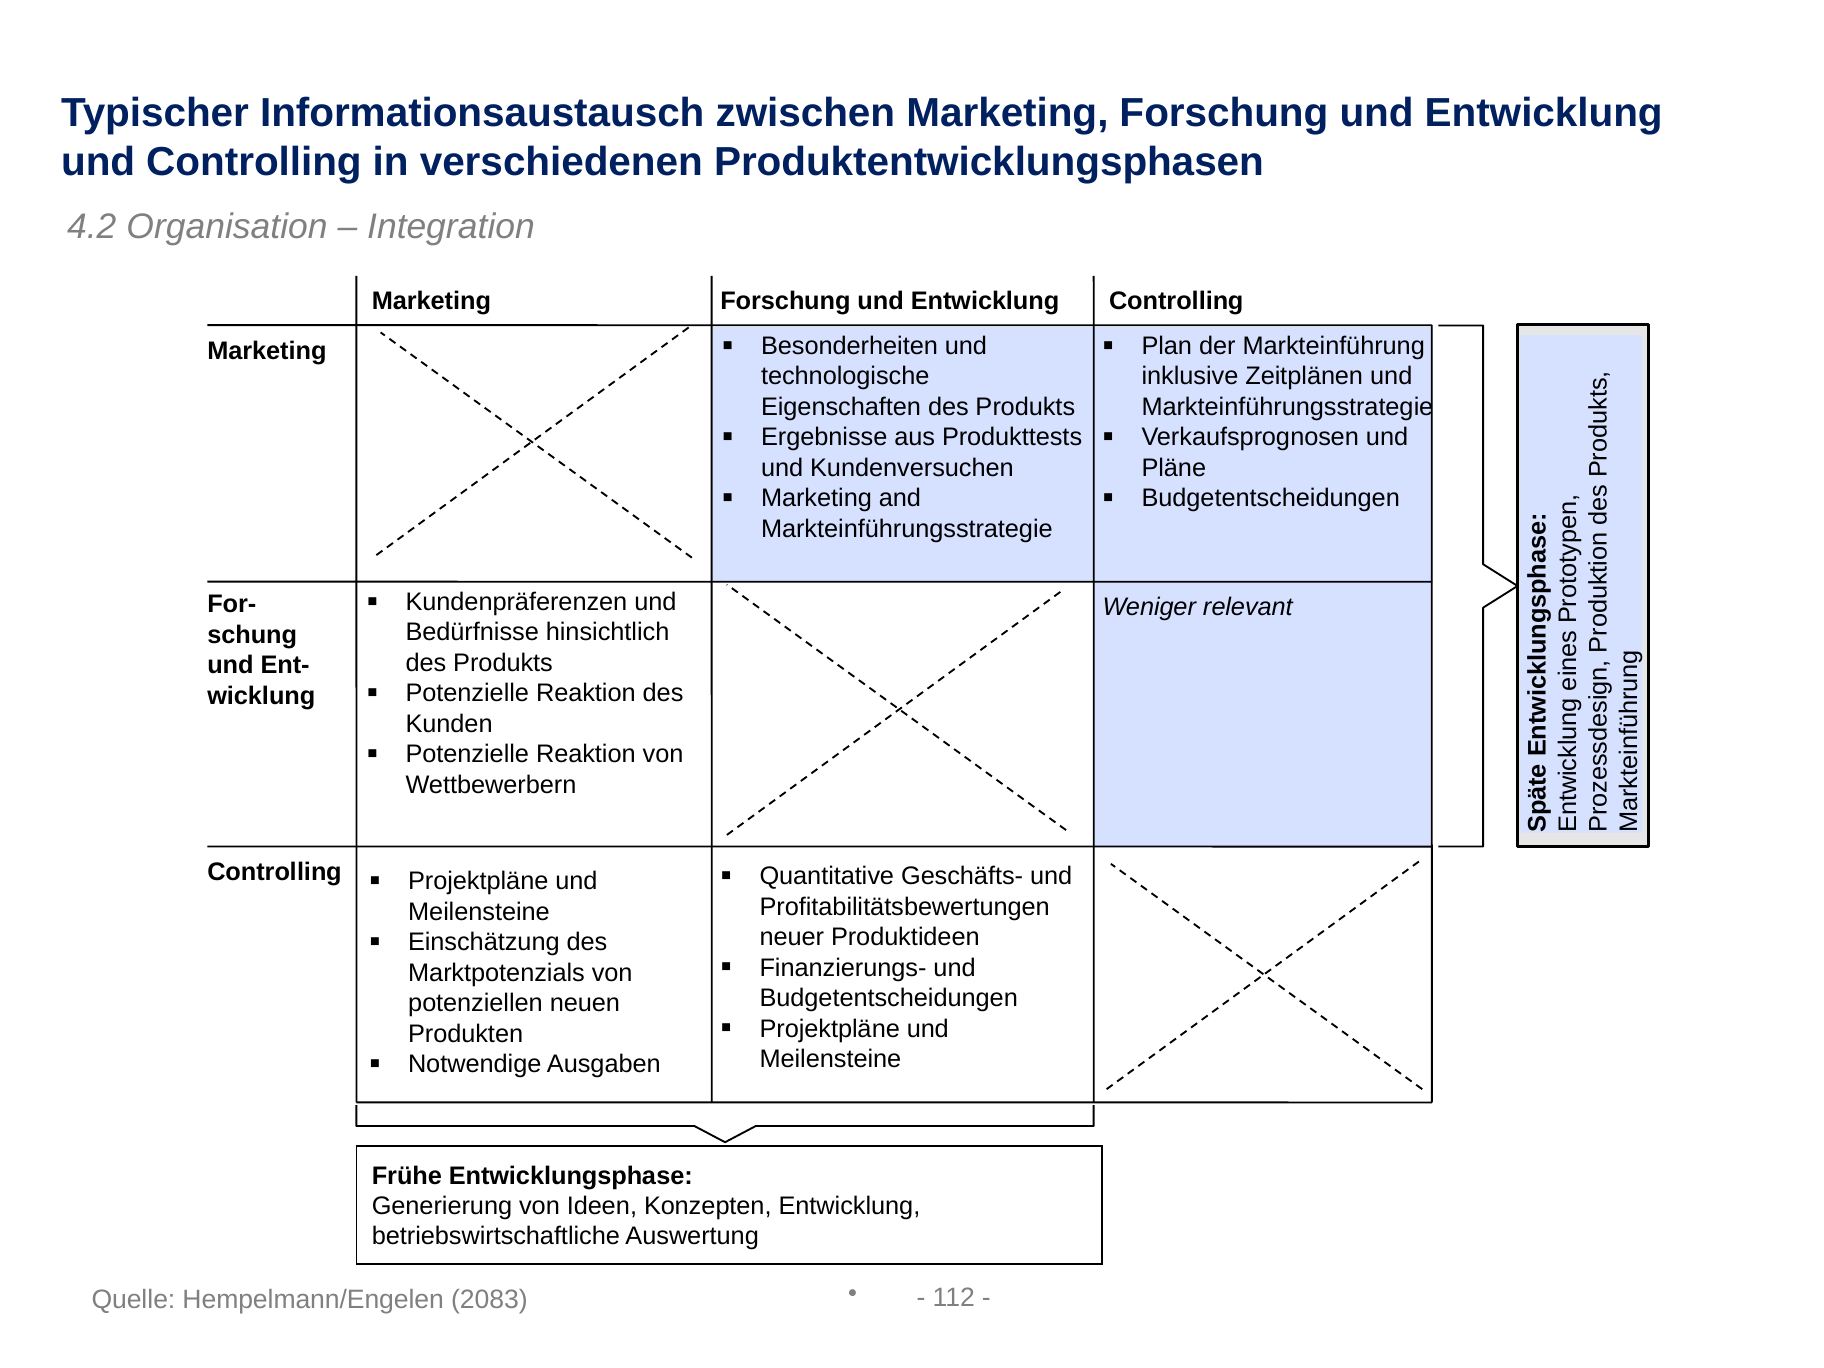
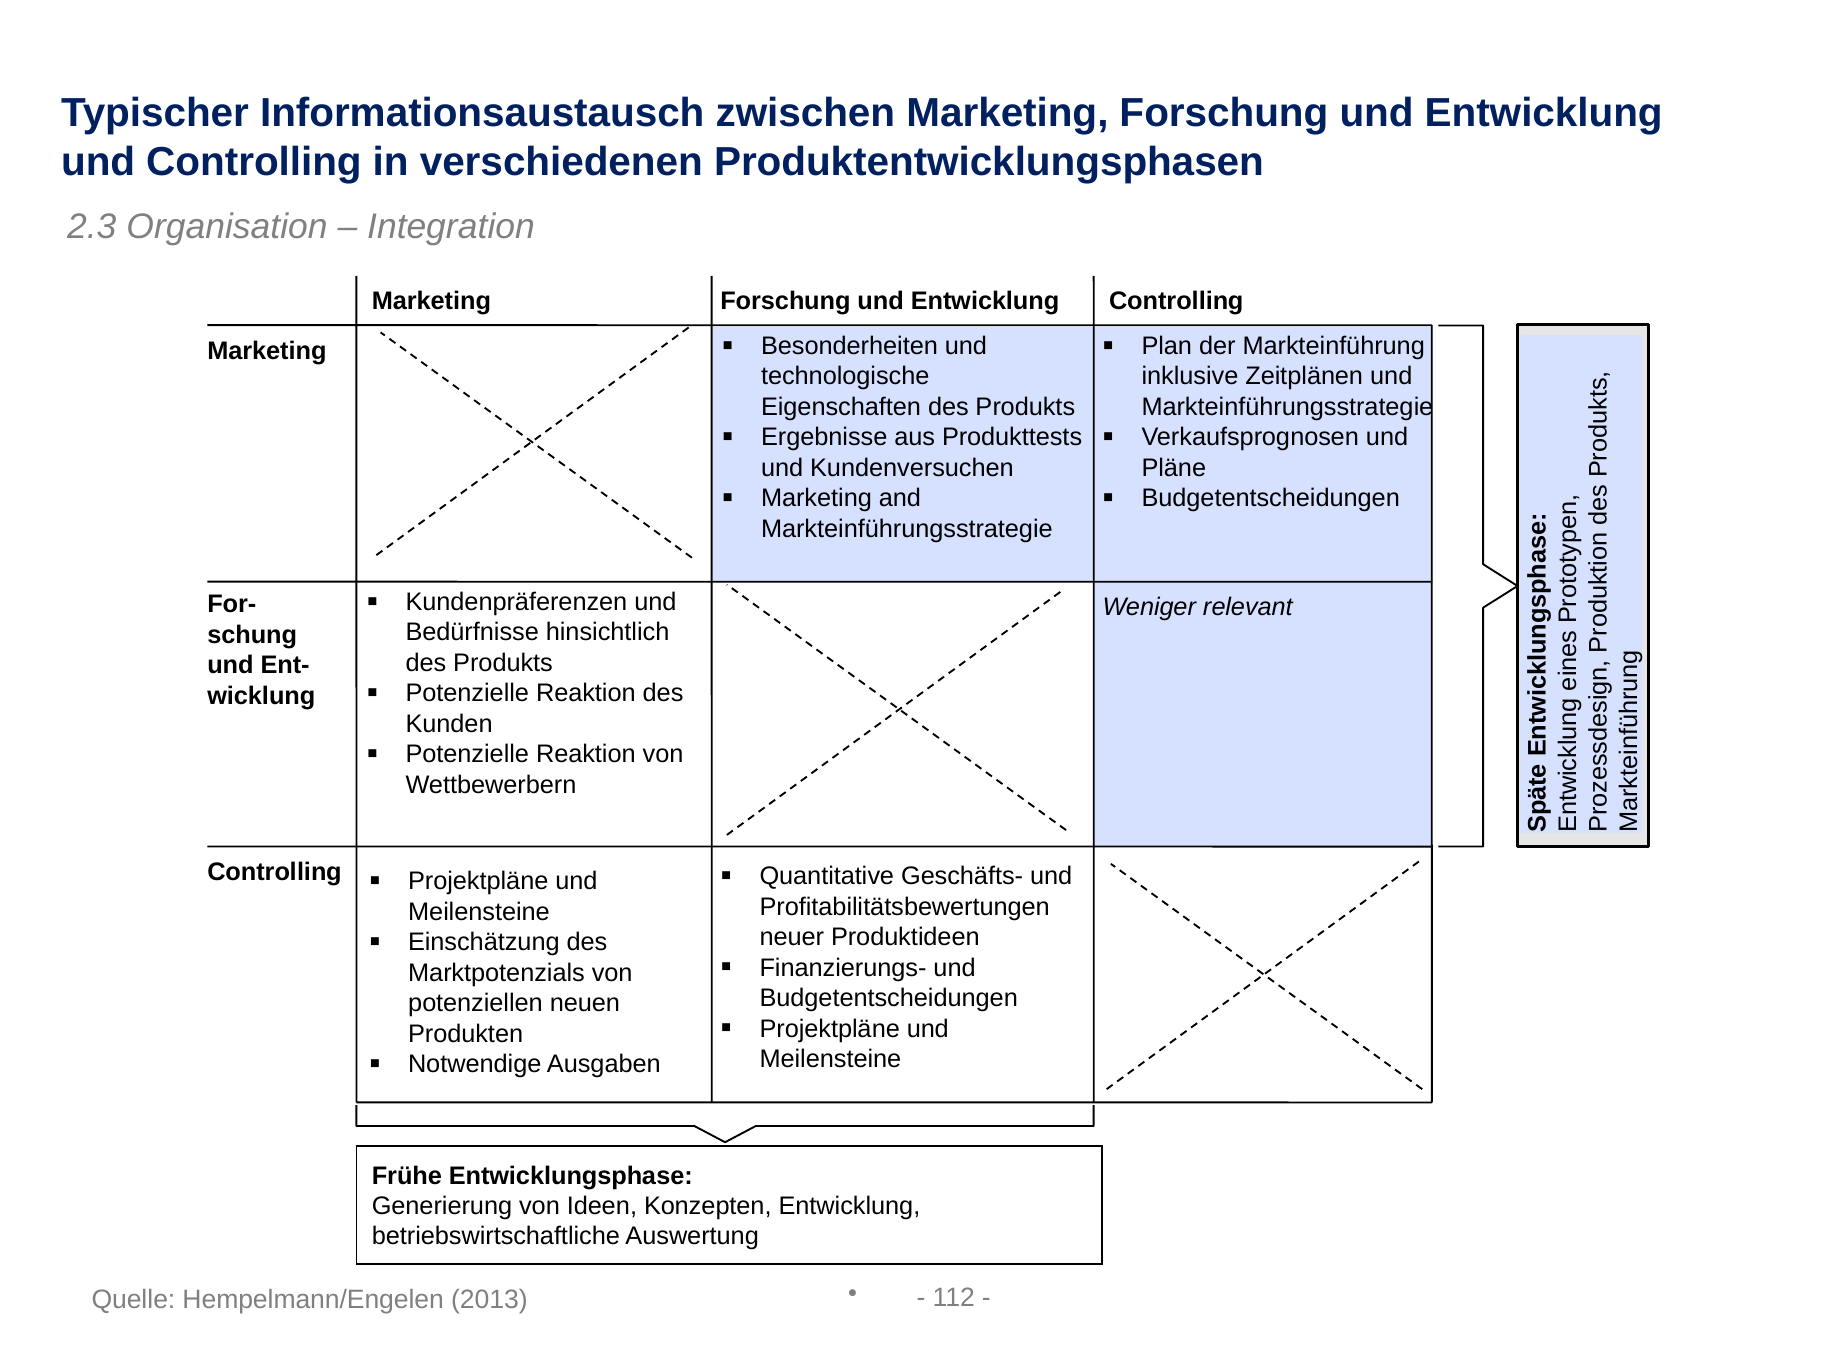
4.2: 4.2 -> 2.3
2083: 2083 -> 2013
